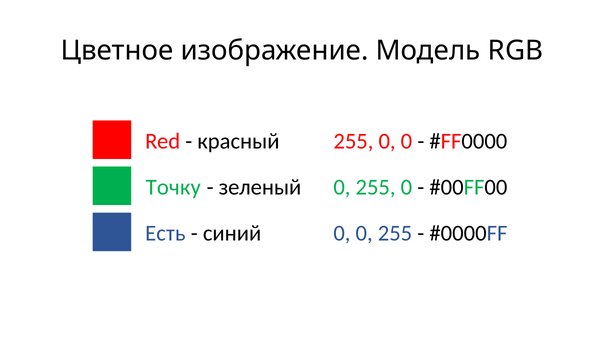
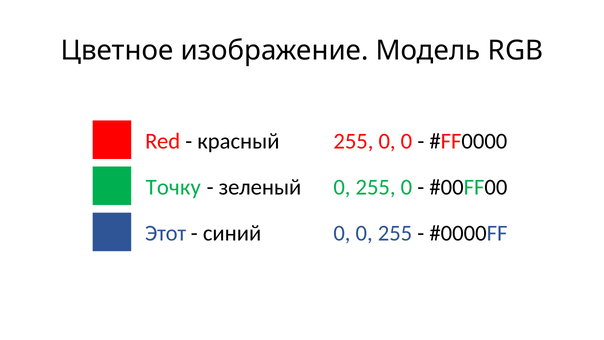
Есть: Есть -> Этот
